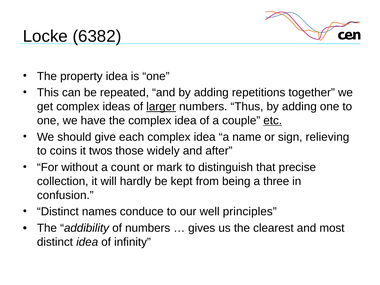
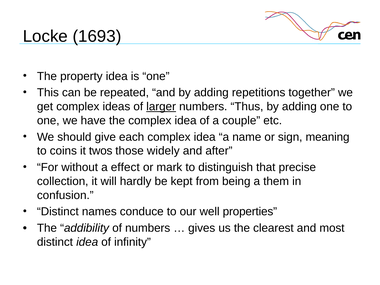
6382: 6382 -> 1693
etc underline: present -> none
relieving: relieving -> meaning
count: count -> effect
three: three -> them
principles: principles -> properties
